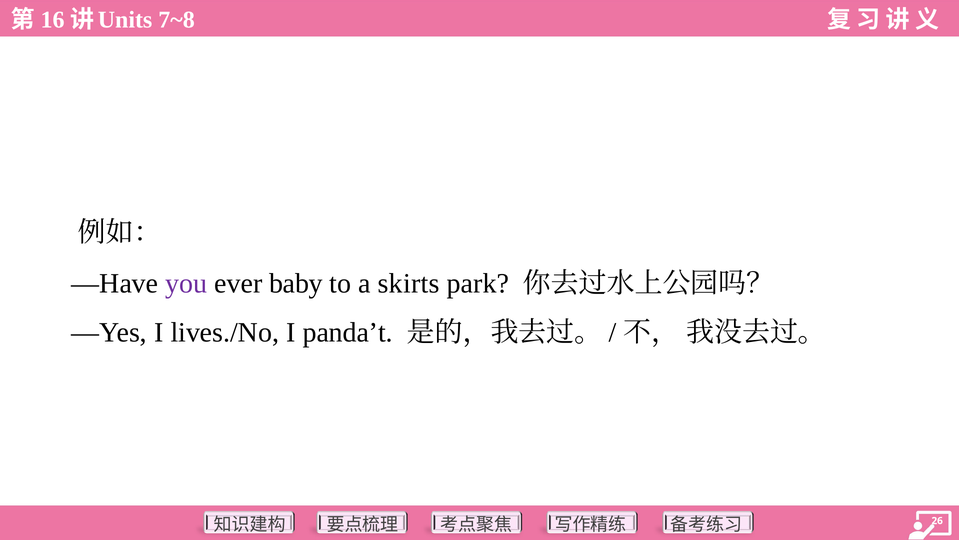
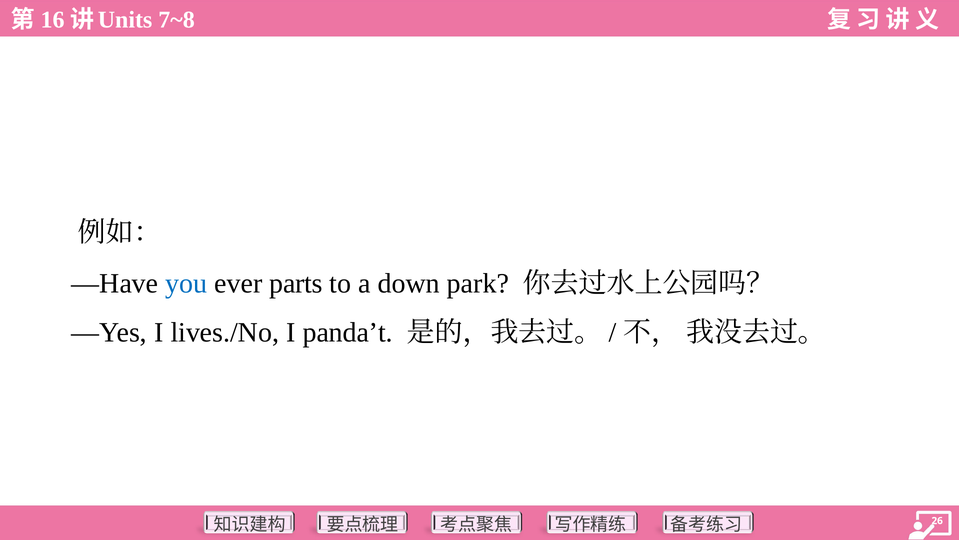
you colour: purple -> blue
baby: baby -> parts
skirts: skirts -> down
